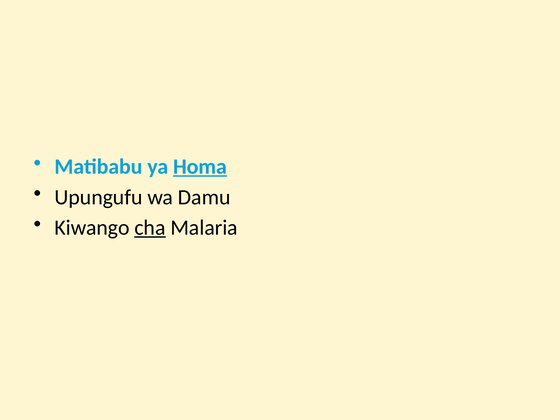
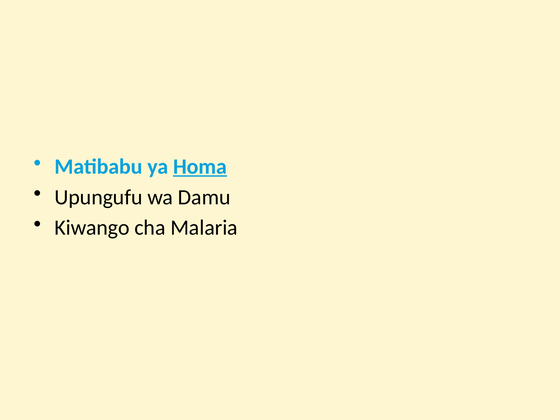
cha underline: present -> none
